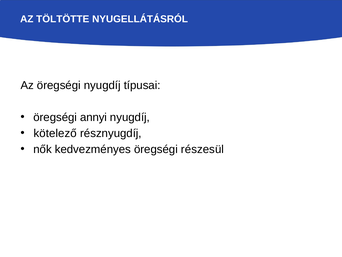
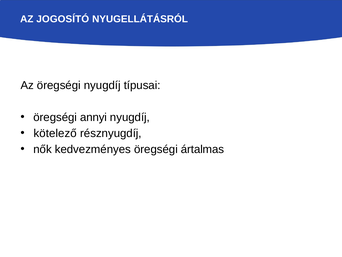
TÖLTÖTTE: TÖLTÖTTE -> JOGOSÍTÓ
részesül: részesül -> ártalmas
